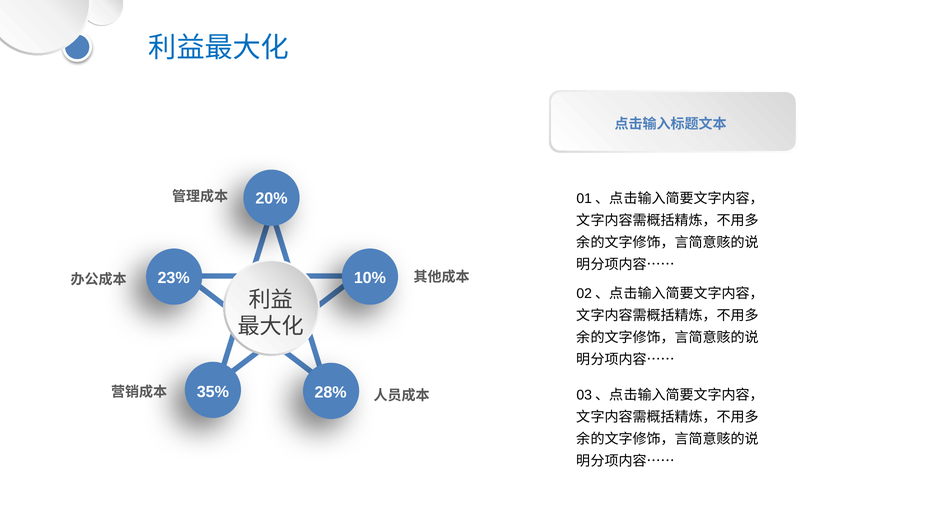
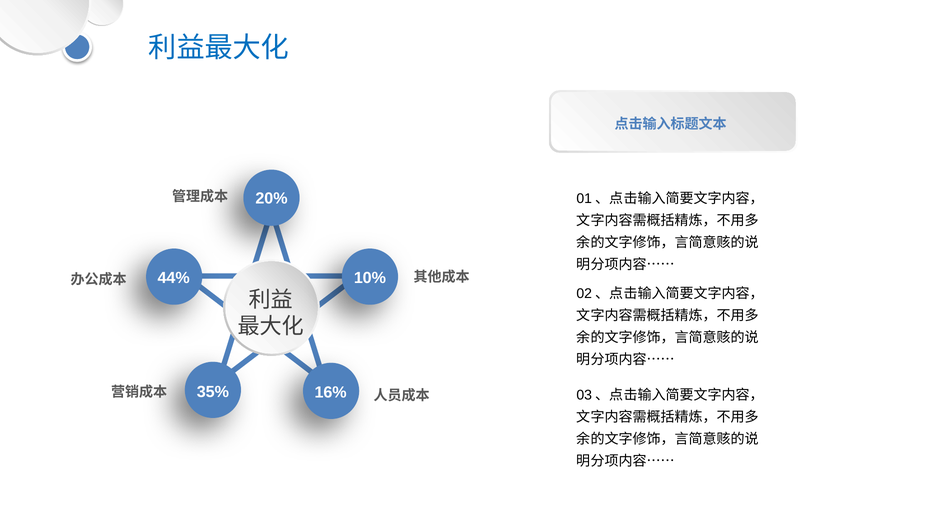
23%: 23% -> 44%
28%: 28% -> 16%
